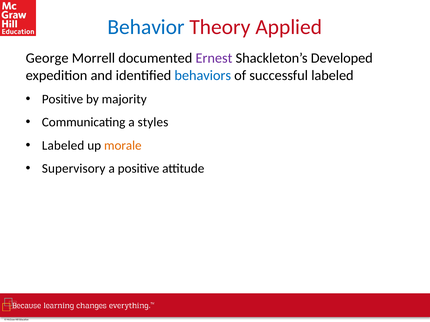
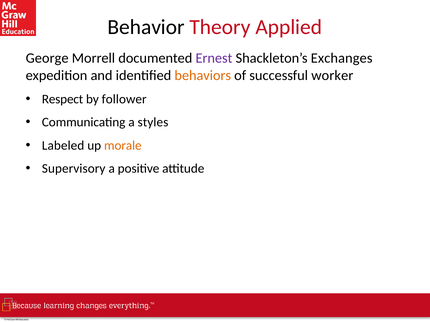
Behavior colour: blue -> black
Developed: Developed -> Exchanges
behaviors colour: blue -> orange
successful labeled: labeled -> worker
Positive at (62, 99): Positive -> Respect
majority: majority -> follower
